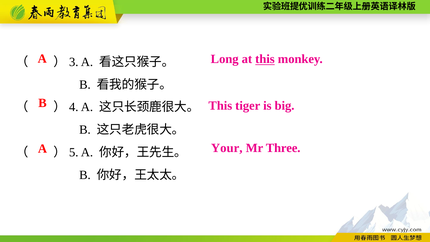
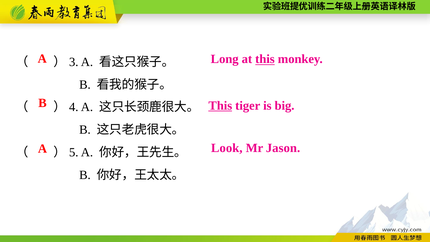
This at (220, 106) underline: none -> present
Your: Your -> Look
Three: Three -> Jason
